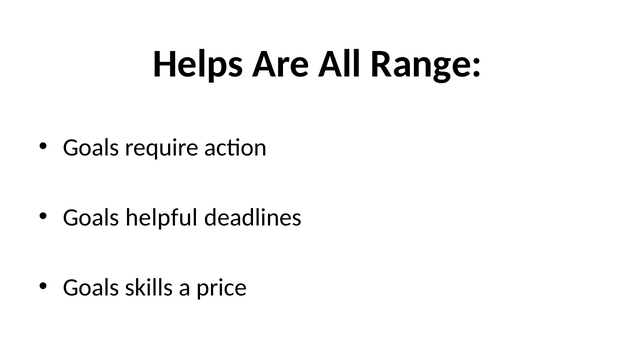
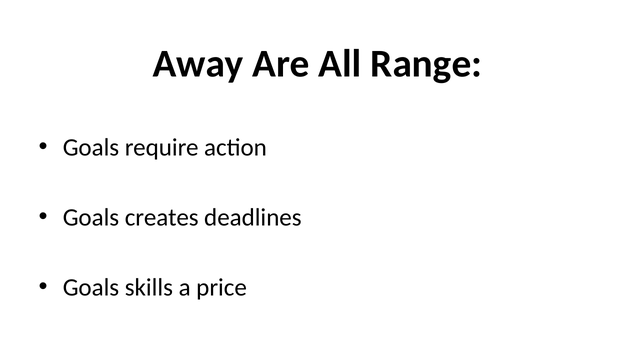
Helps: Helps -> Away
helpful: helpful -> creates
